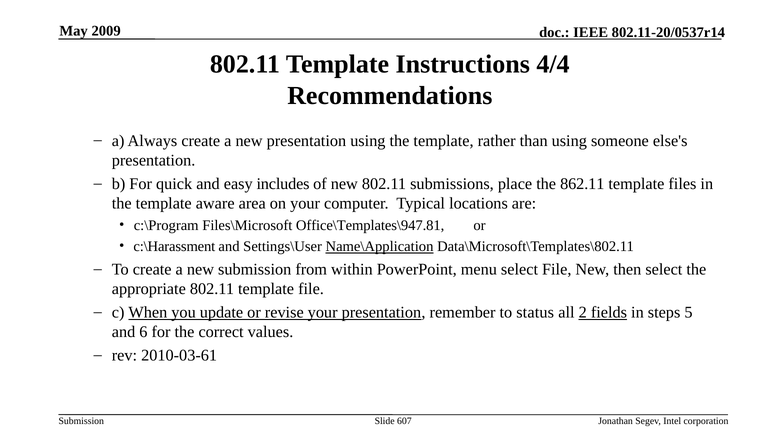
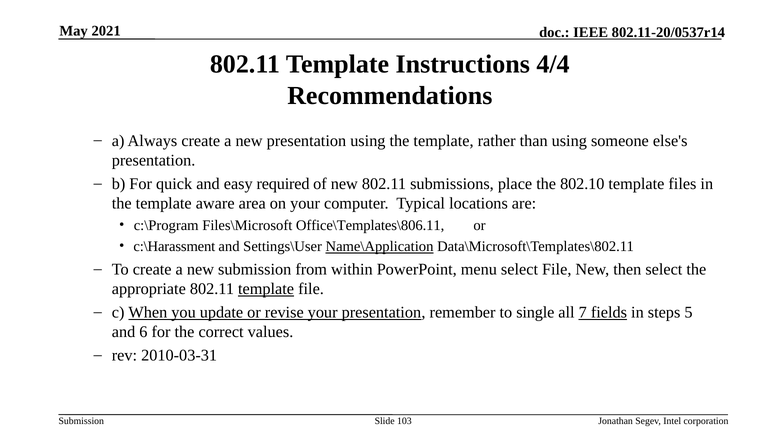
2009: 2009 -> 2021
includes: includes -> required
862.11: 862.11 -> 802.10
Office\Templates\947.81: Office\Templates\947.81 -> Office\Templates\806.11
template at (266, 289) underline: none -> present
status: status -> single
2: 2 -> 7
2010-03-61: 2010-03-61 -> 2010-03-31
607: 607 -> 103
